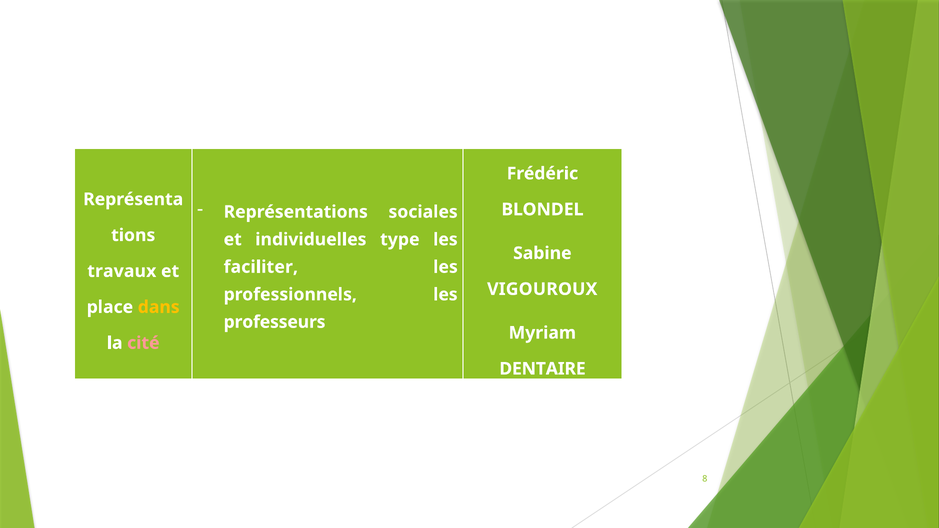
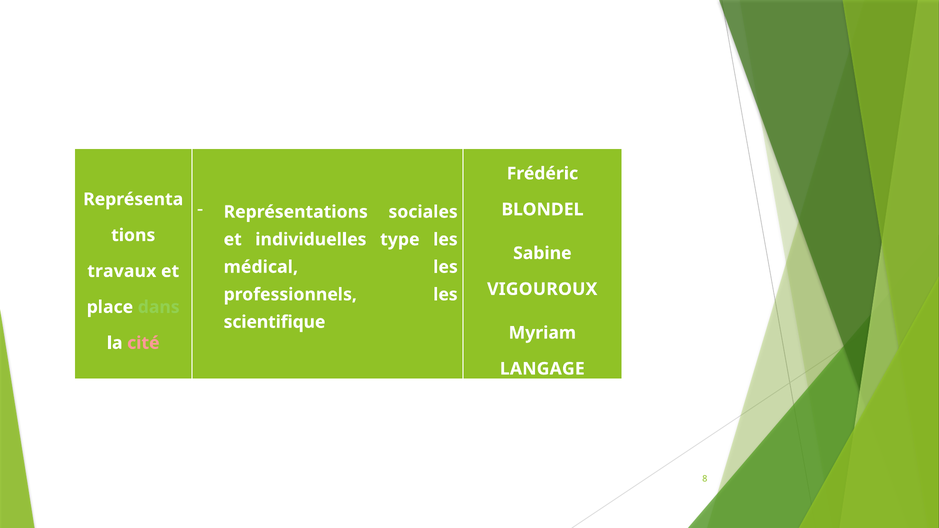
faciliter: faciliter -> médical
dans colour: yellow -> light green
professeurs: professeurs -> scientifique
DENTAIRE: DENTAIRE -> LANGAGE
